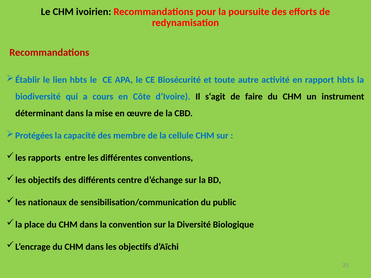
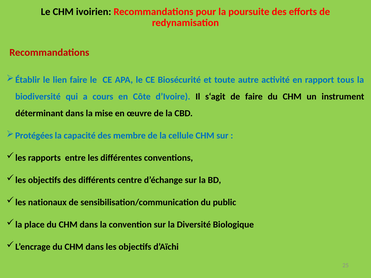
lien hbts: hbts -> faire
rapport hbts: hbts -> tous
